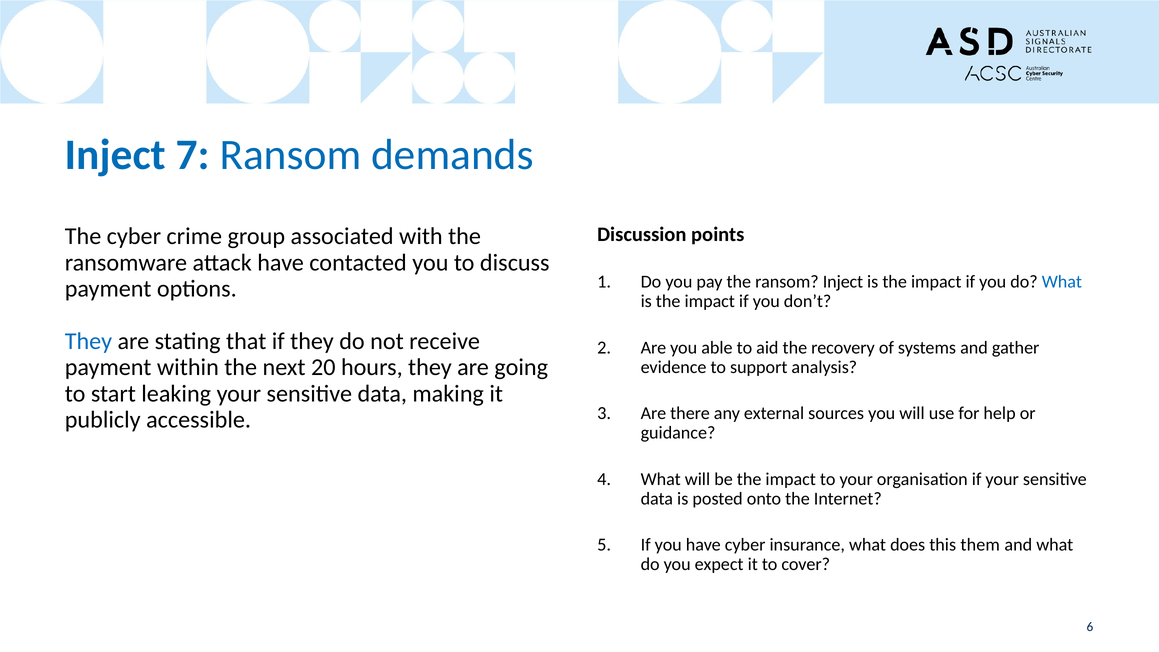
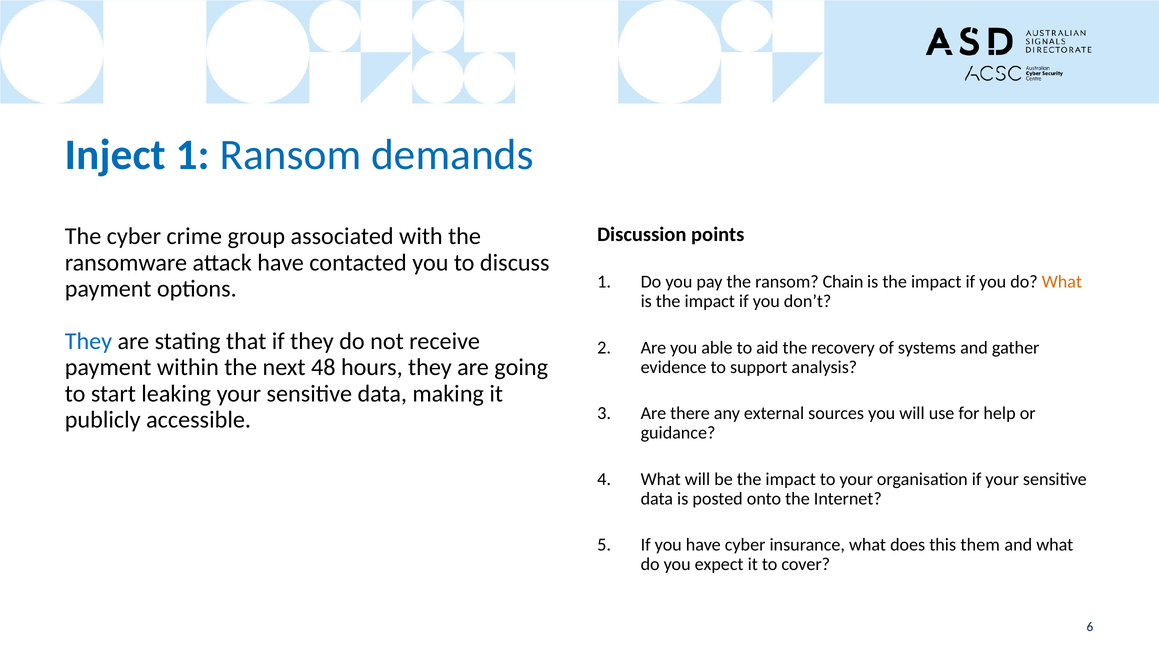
Inject 7: 7 -> 1
ransom Inject: Inject -> Chain
What at (1062, 282) colour: blue -> orange
20: 20 -> 48
